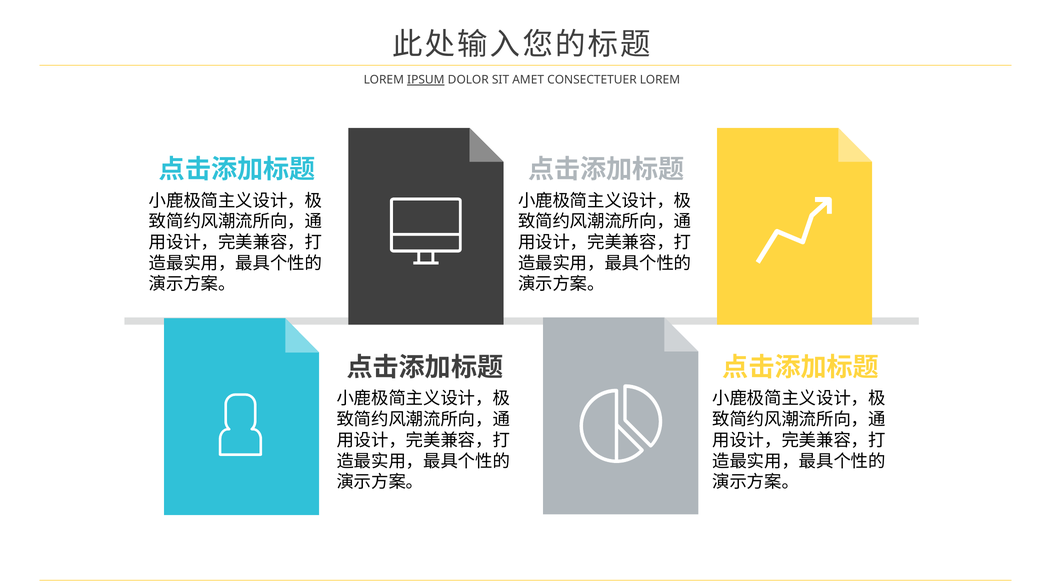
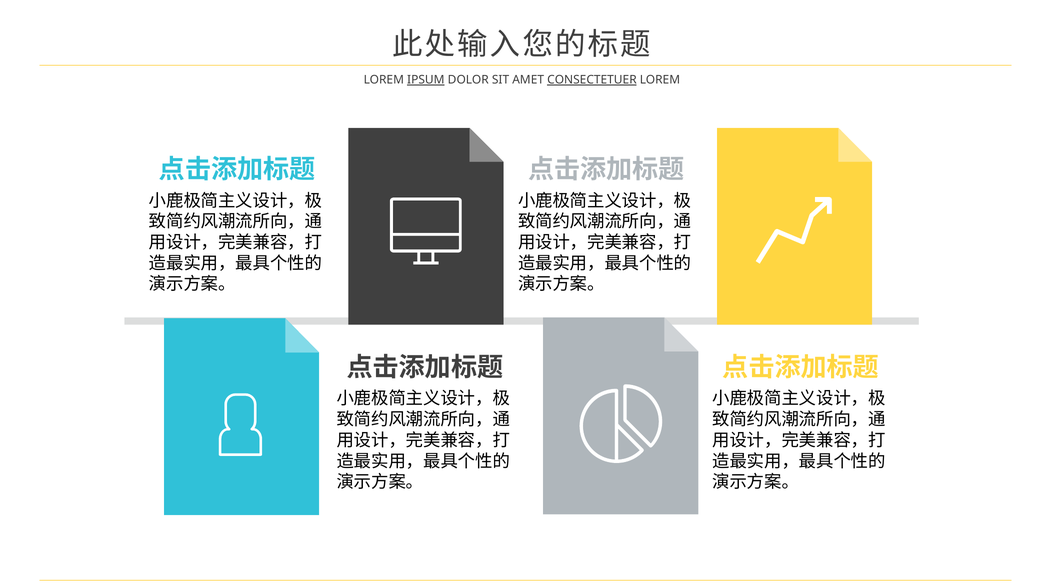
CONSECTETUER underline: none -> present
